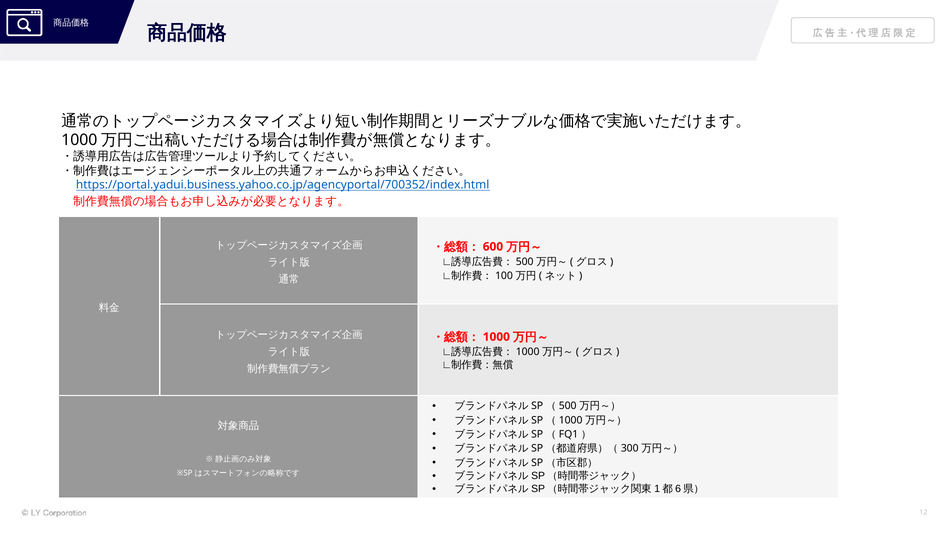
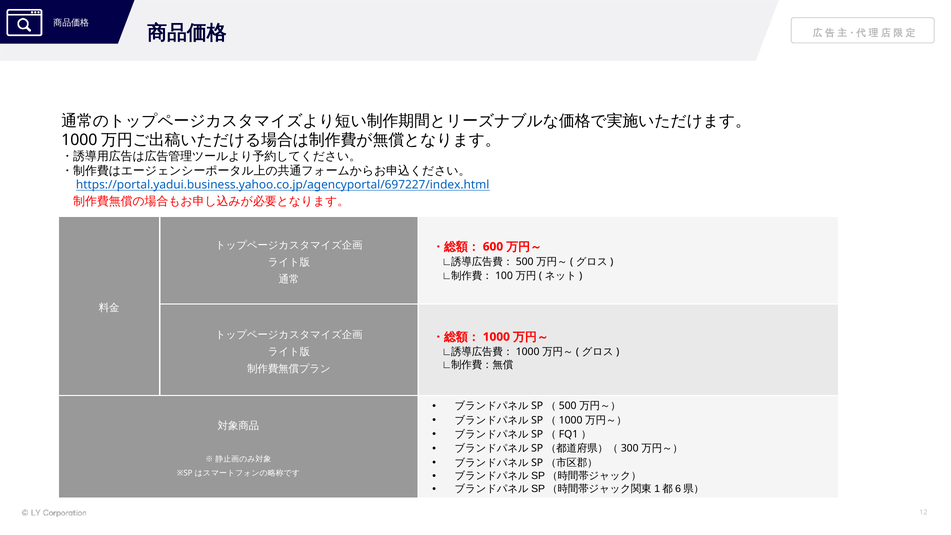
https://portal.yadui.business.yahoo.co.jp/agencyportal/700352/index.html: https://portal.yadui.business.yahoo.co.jp/agencyportal/700352/index.html -> https://portal.yadui.business.yahoo.co.jp/agencyportal/697227/index.html
